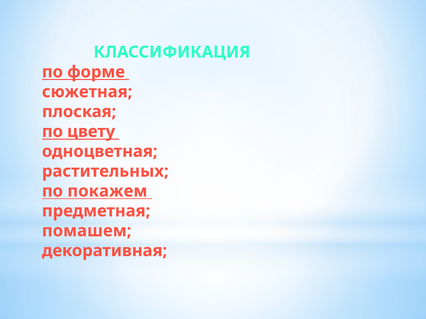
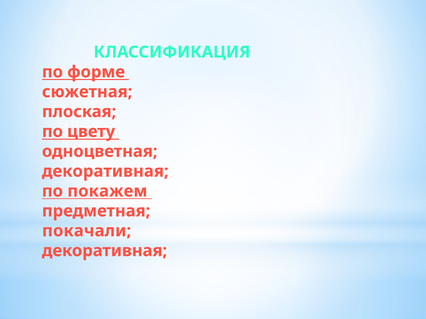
растительных at (105, 172): растительных -> декоративная
помашем: помашем -> покачали
